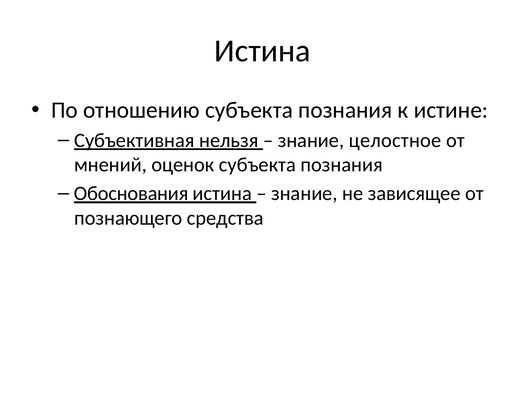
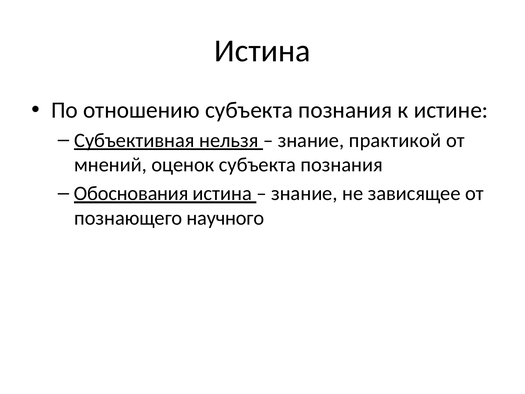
целостное: целостное -> практикой
средства: средства -> научного
